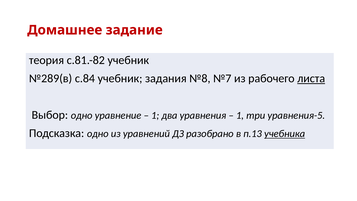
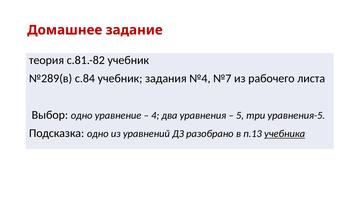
№8: №8 -> №4
листа underline: present -> none
1 at (155, 115): 1 -> 4
1 at (240, 115): 1 -> 5
